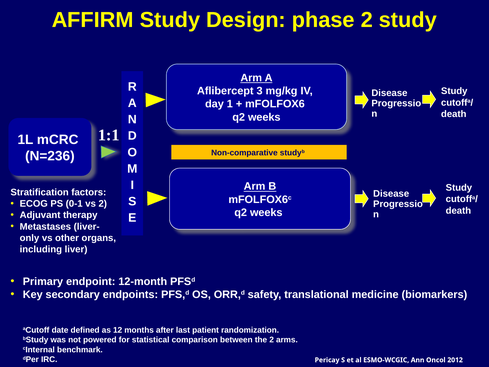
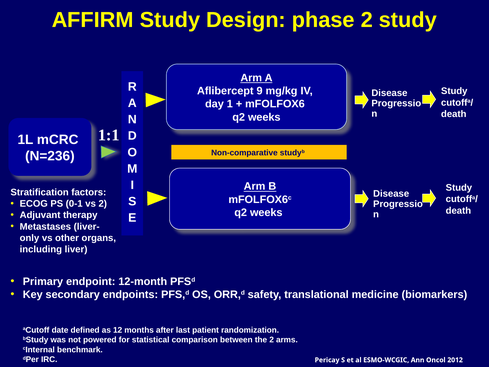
3: 3 -> 9
